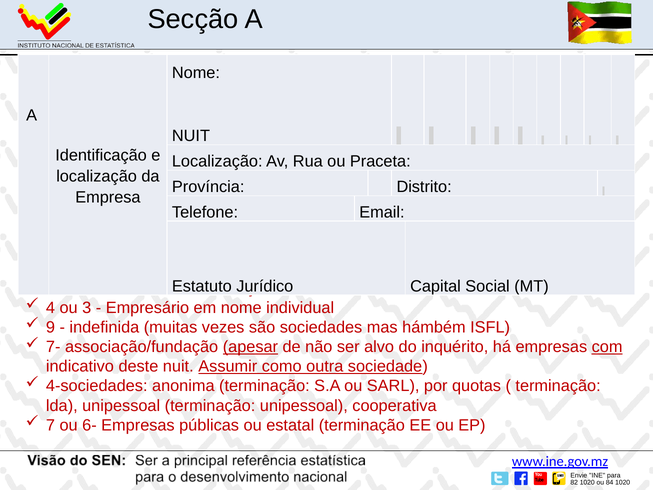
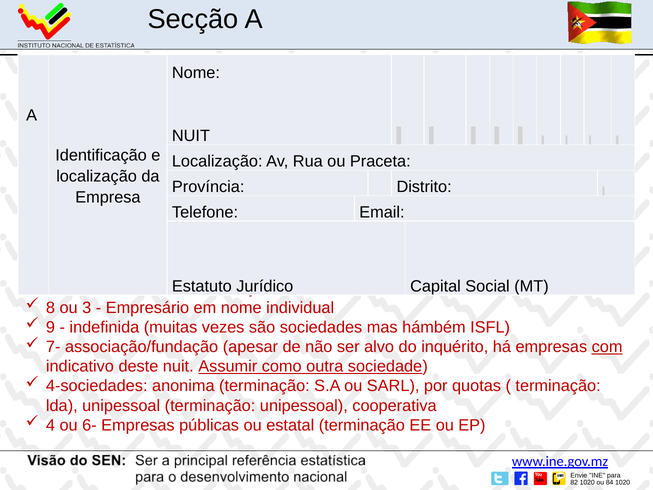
4: 4 -> 8
apesar underline: present -> none
7: 7 -> 4
